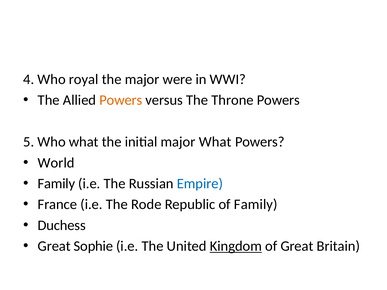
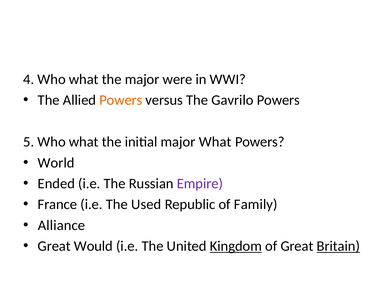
4 Who royal: royal -> what
Throne: Throne -> Gavrilo
Family at (56, 184): Family -> Ended
Empire colour: blue -> purple
Rode: Rode -> Used
Duchess: Duchess -> Alliance
Sophie: Sophie -> Would
Britain underline: none -> present
